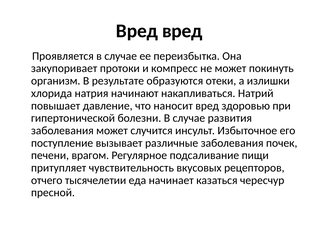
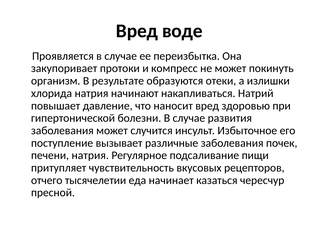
Вред вред: вред -> воде
печени врагом: врагом -> натрия
